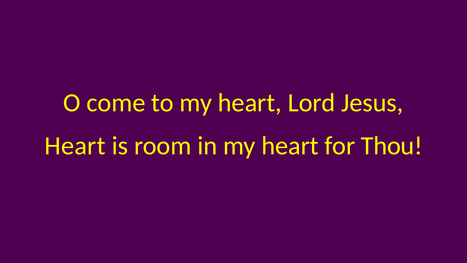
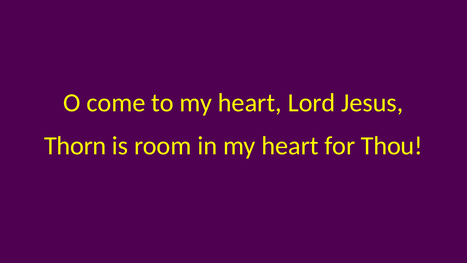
Heart at (75, 146): Heart -> Thorn
